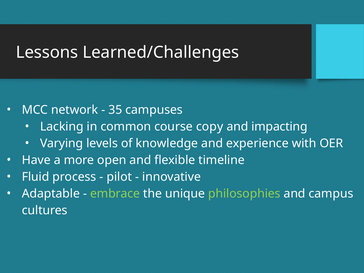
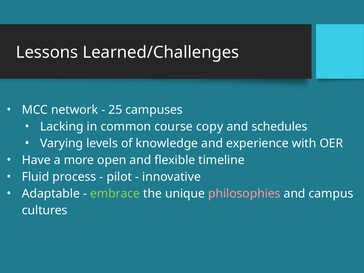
35: 35 -> 25
impacting: impacting -> schedules
philosophies colour: light green -> pink
